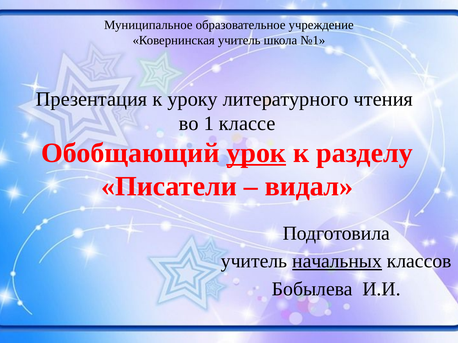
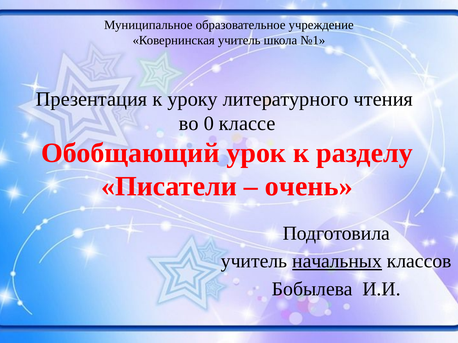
1: 1 -> 0
урок underline: present -> none
видал: видал -> очень
